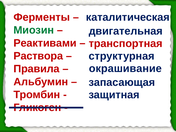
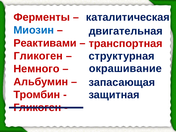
Миозин colour: green -> blue
Раствора at (38, 56): Раствора -> Гликоген
Правила: Правила -> Немного
